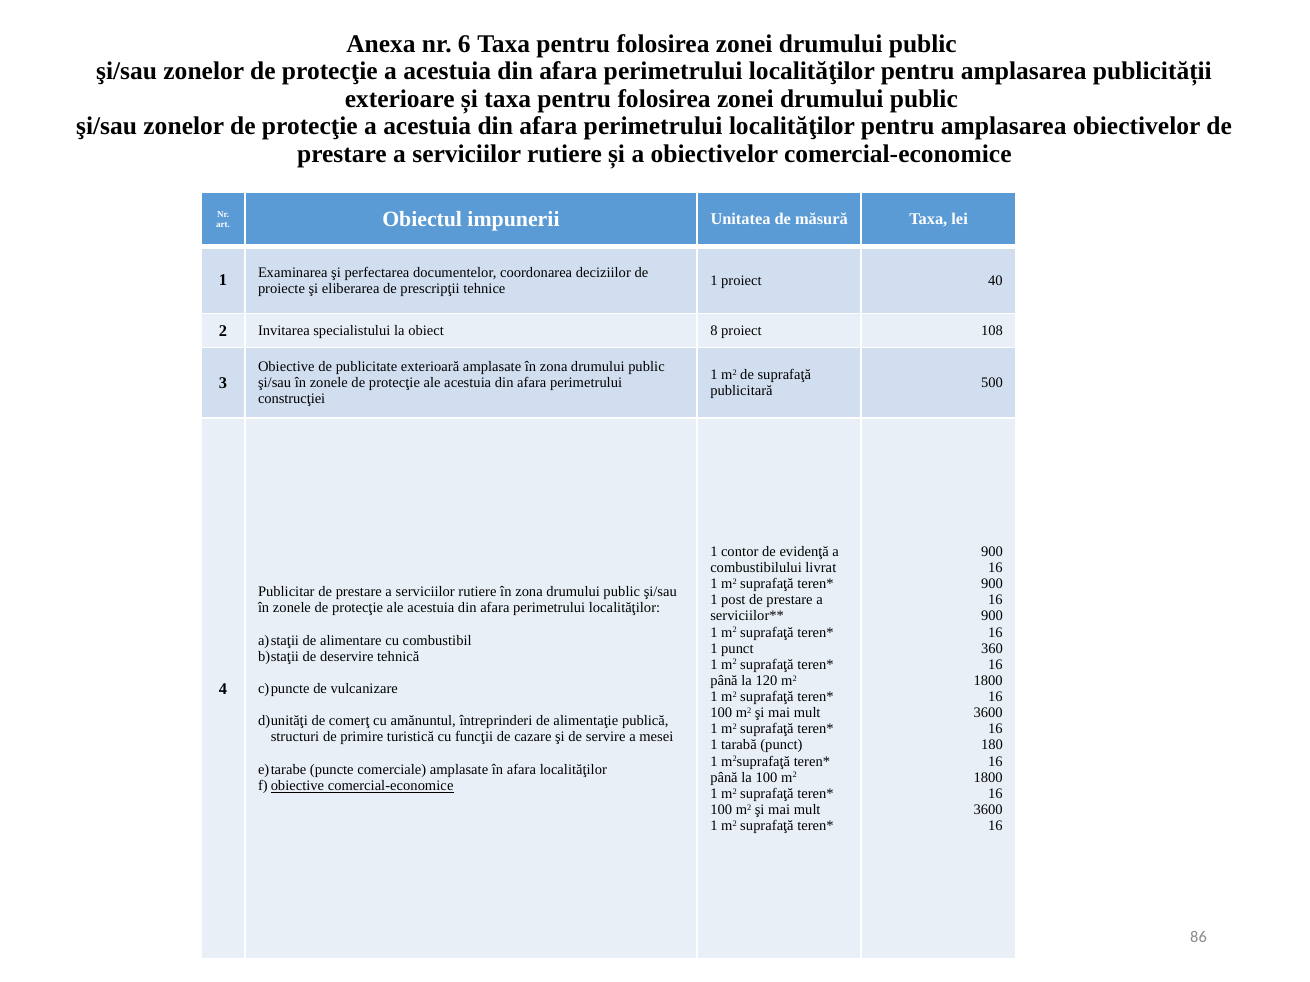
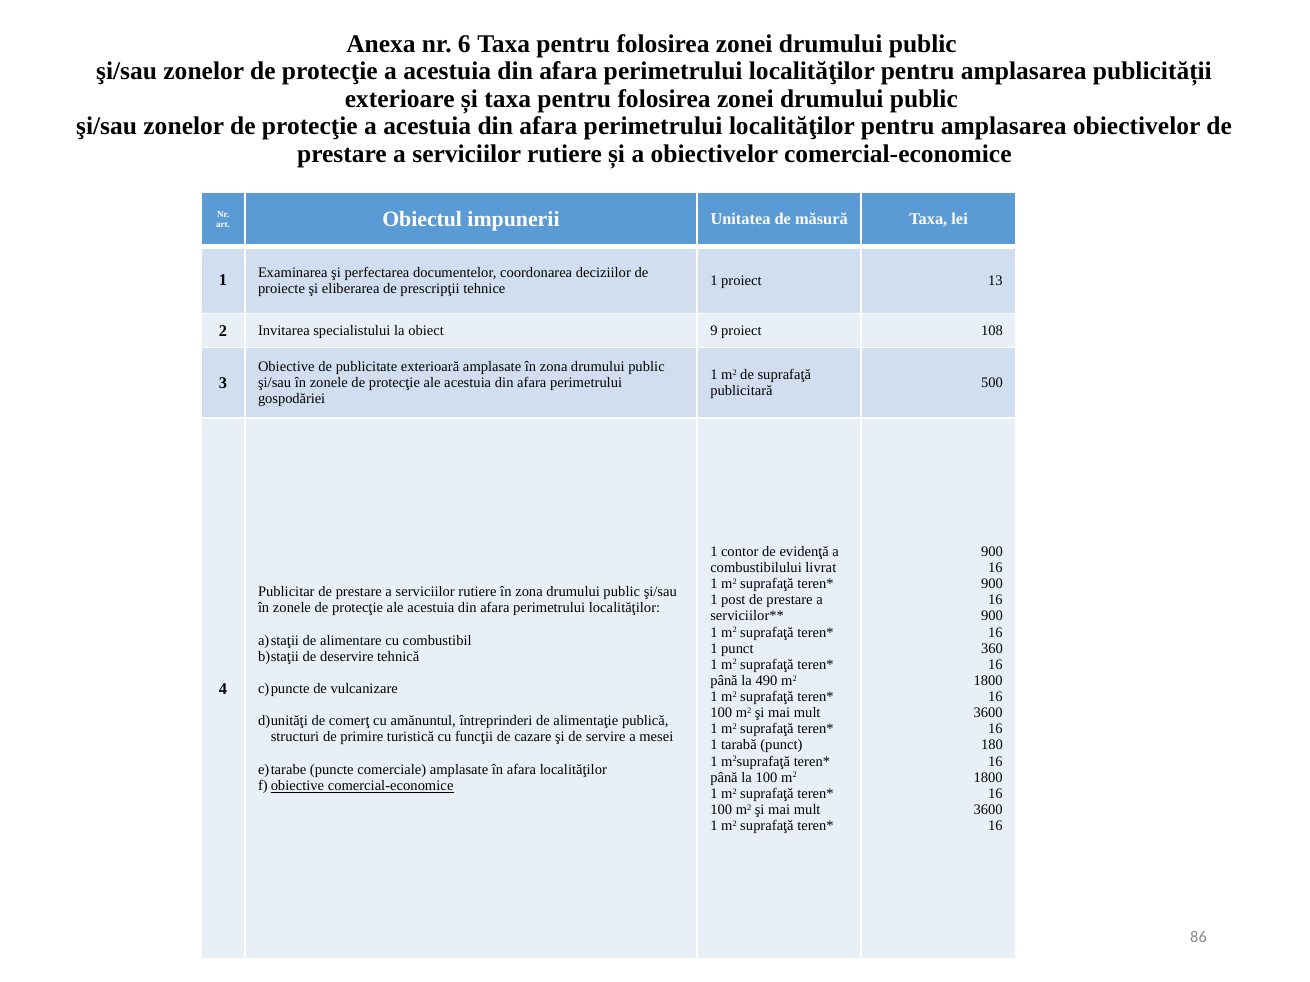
40: 40 -> 13
8: 8 -> 9
construcţiei: construcţiei -> gospodăriei
120: 120 -> 490
